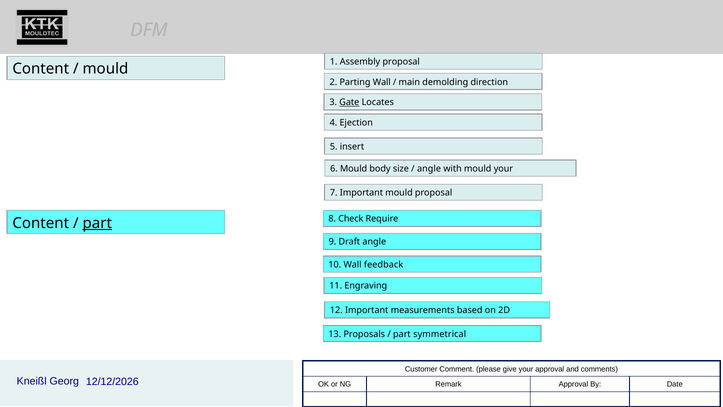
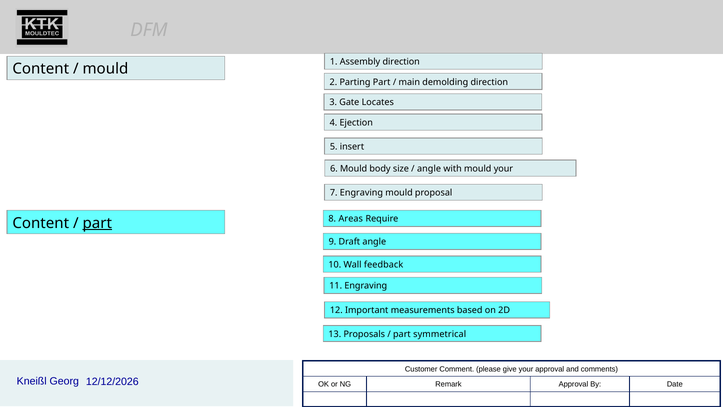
Assembly proposal: proposal -> direction
Parting Wall: Wall -> Part
Gate underline: present -> none
7 Important: Important -> Engraving
Check: Check -> Areas
